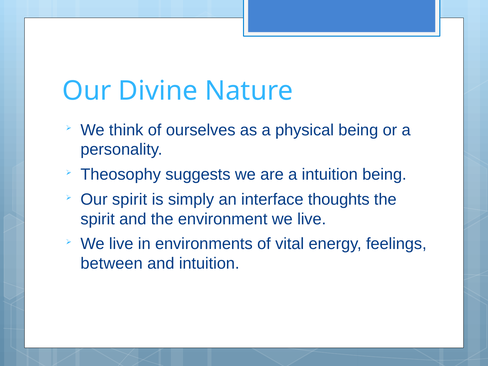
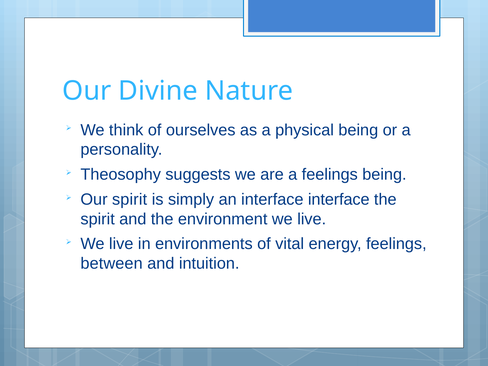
a intuition: intuition -> feelings
interface thoughts: thoughts -> interface
